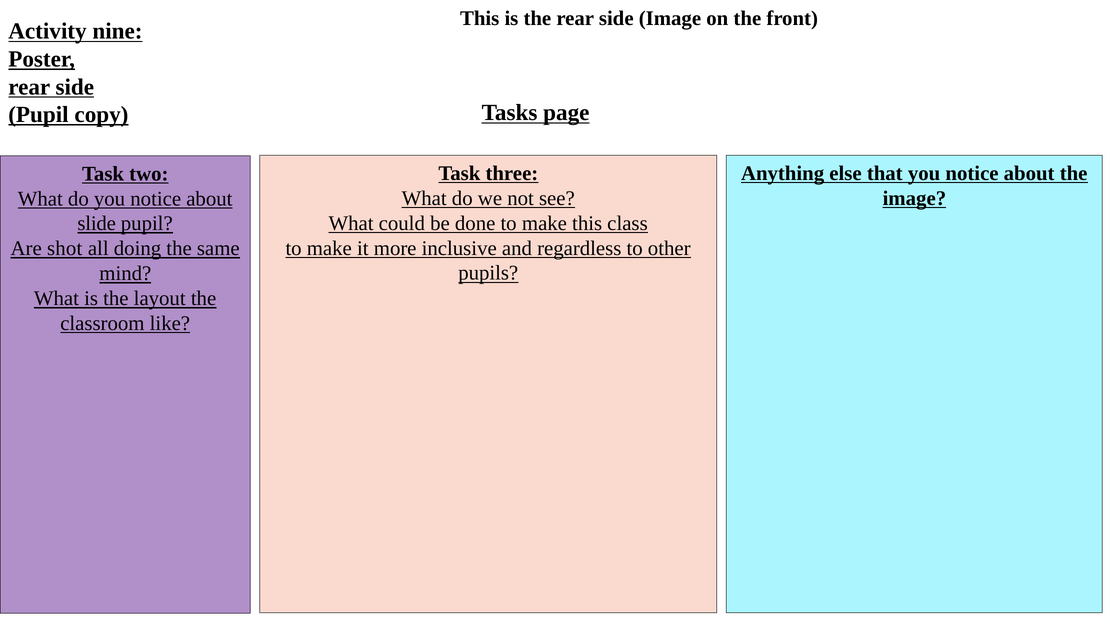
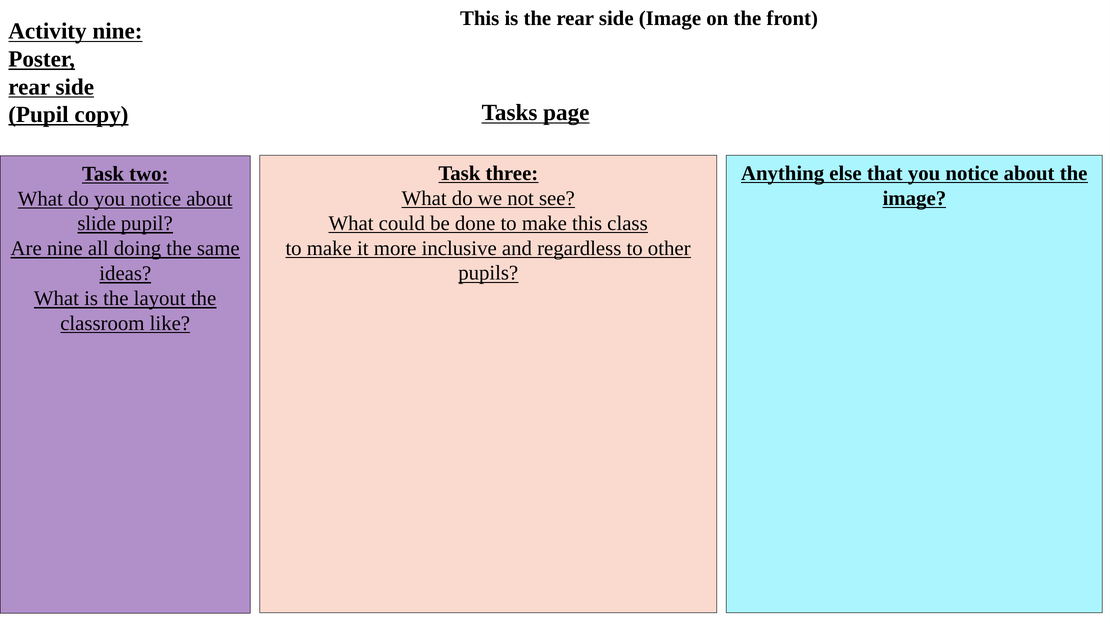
Are shot: shot -> nine
mind: mind -> ideas
